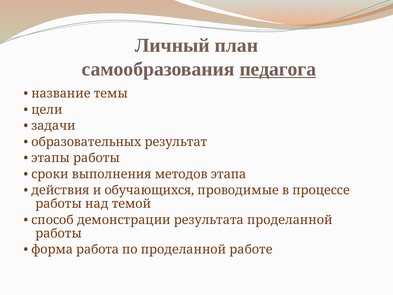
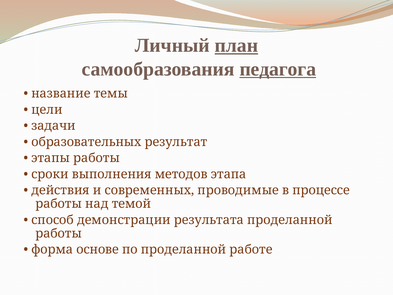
план underline: none -> present
обучающихся: обучающихся -> современных
работа: работа -> основе
